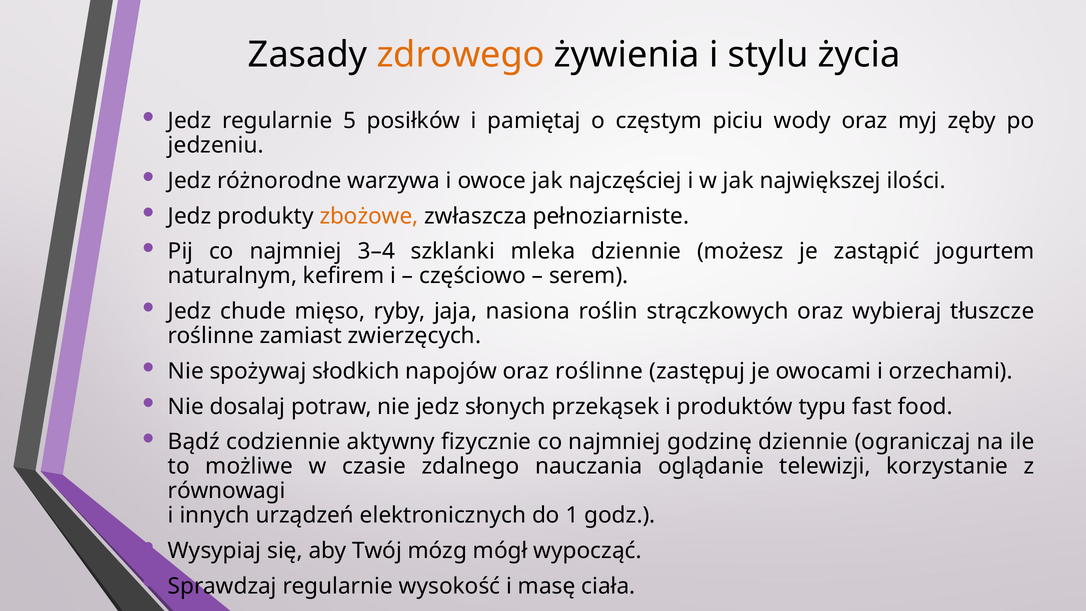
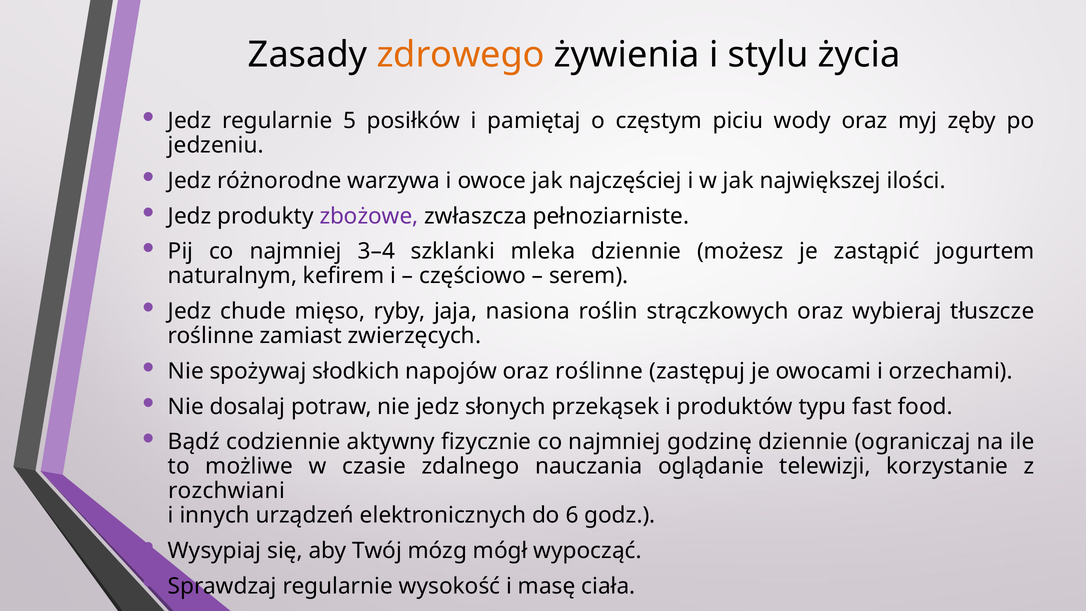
zbożowe colour: orange -> purple
równowagi: równowagi -> rozchwiani
1: 1 -> 6
